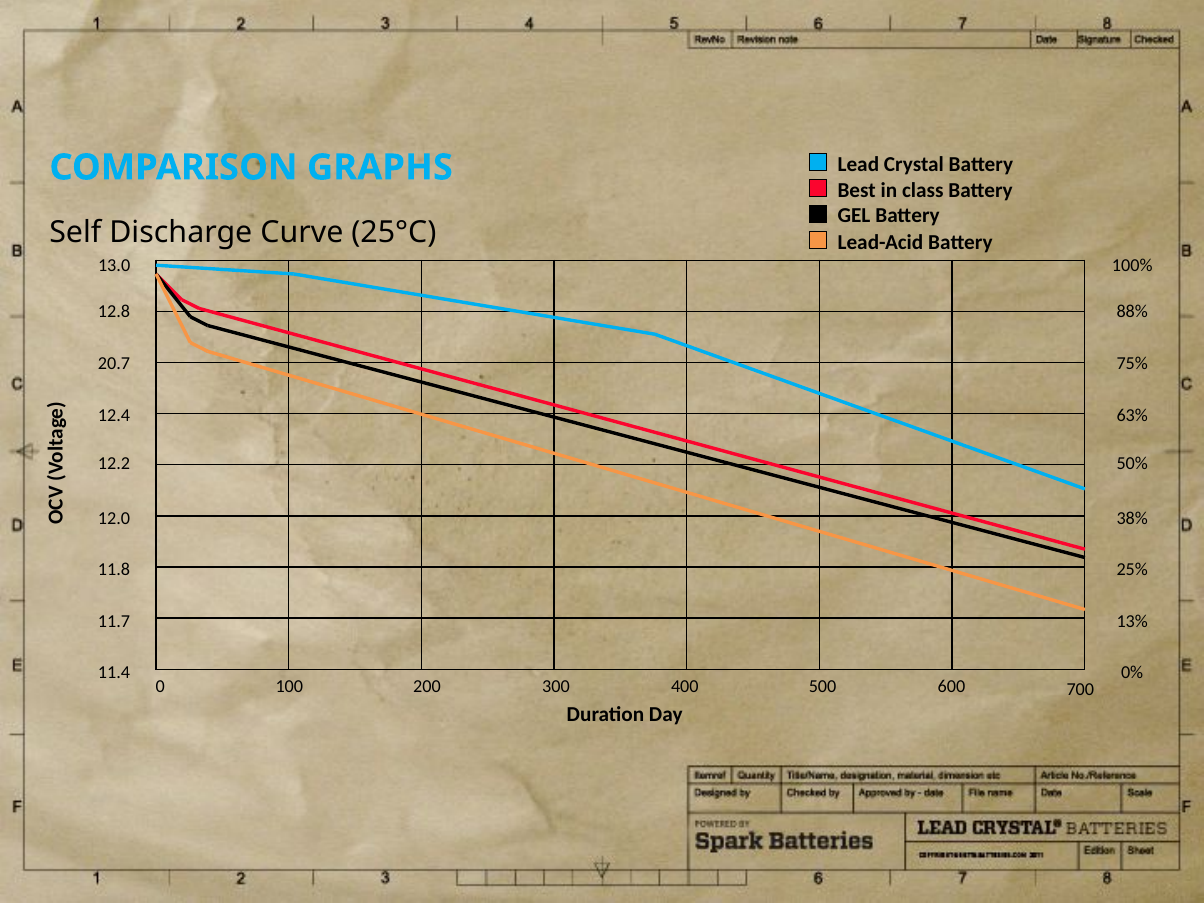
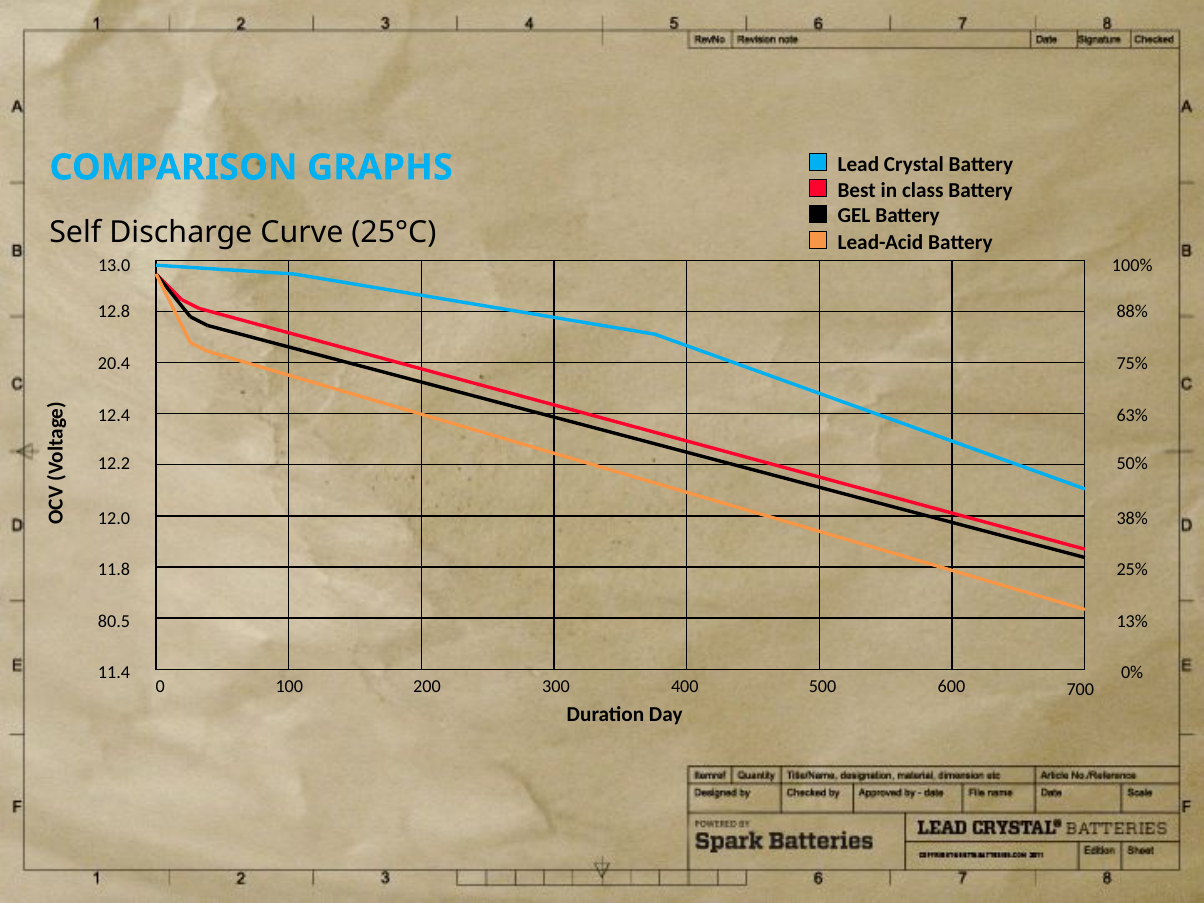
20.7: 20.7 -> 20.4
11.7: 11.7 -> 80.5
